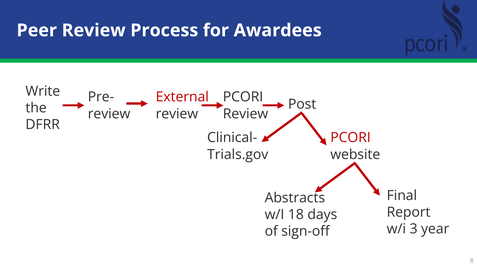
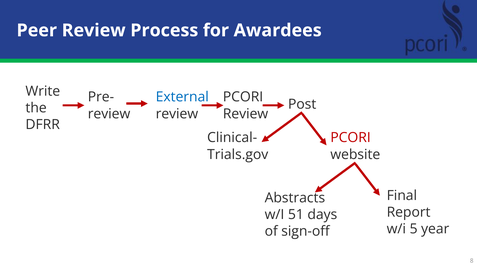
External colour: red -> blue
18: 18 -> 51
3: 3 -> 5
